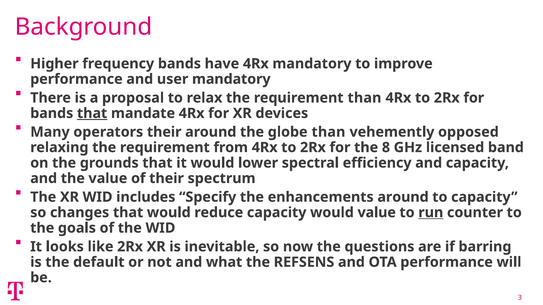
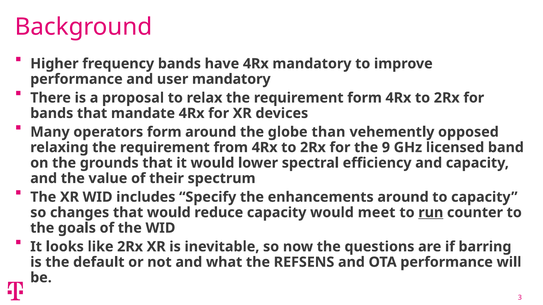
requirement than: than -> form
that at (92, 113) underline: present -> none
operators their: their -> form
8: 8 -> 9
would value: value -> meet
